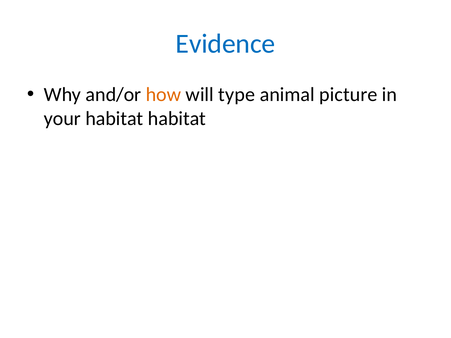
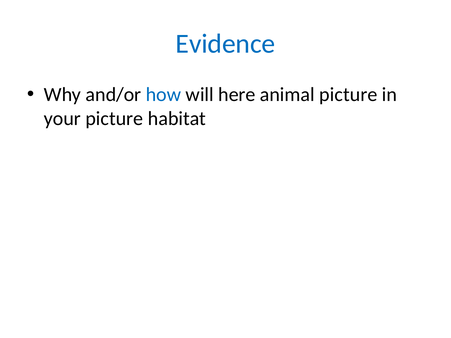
how colour: orange -> blue
type: type -> here
your habitat: habitat -> picture
